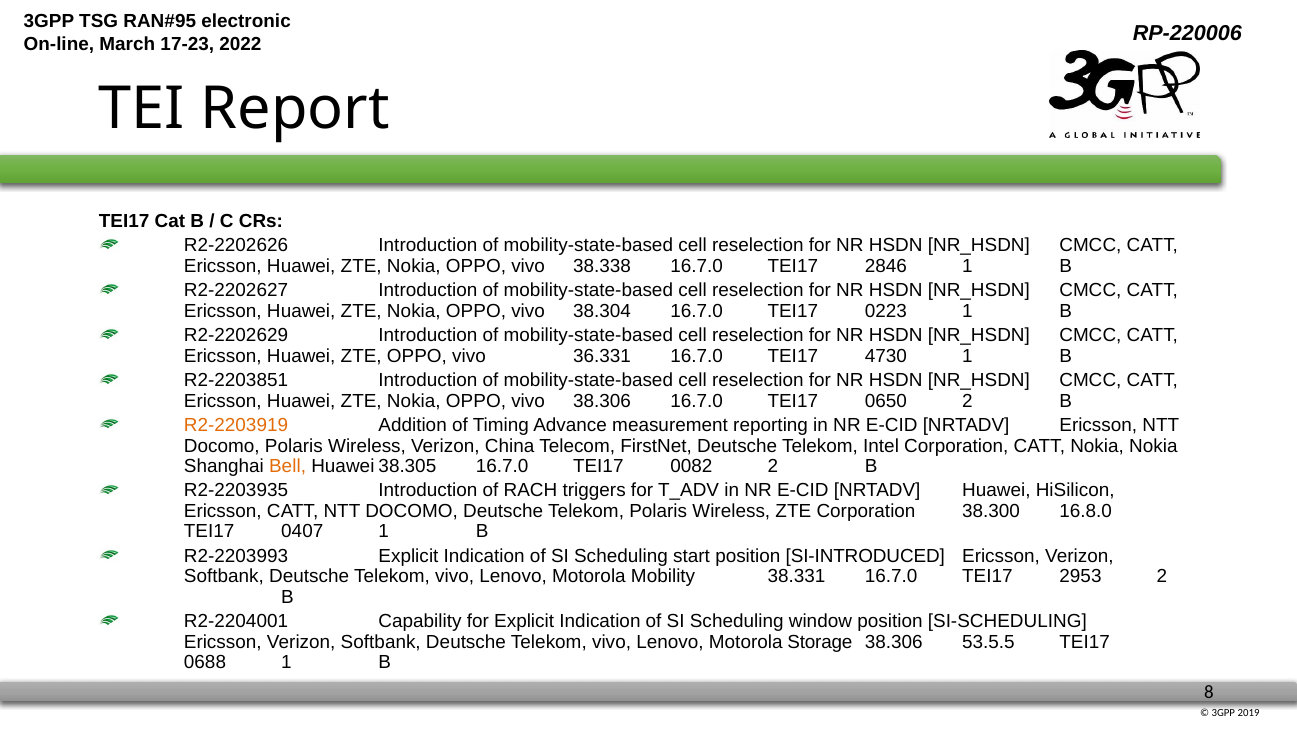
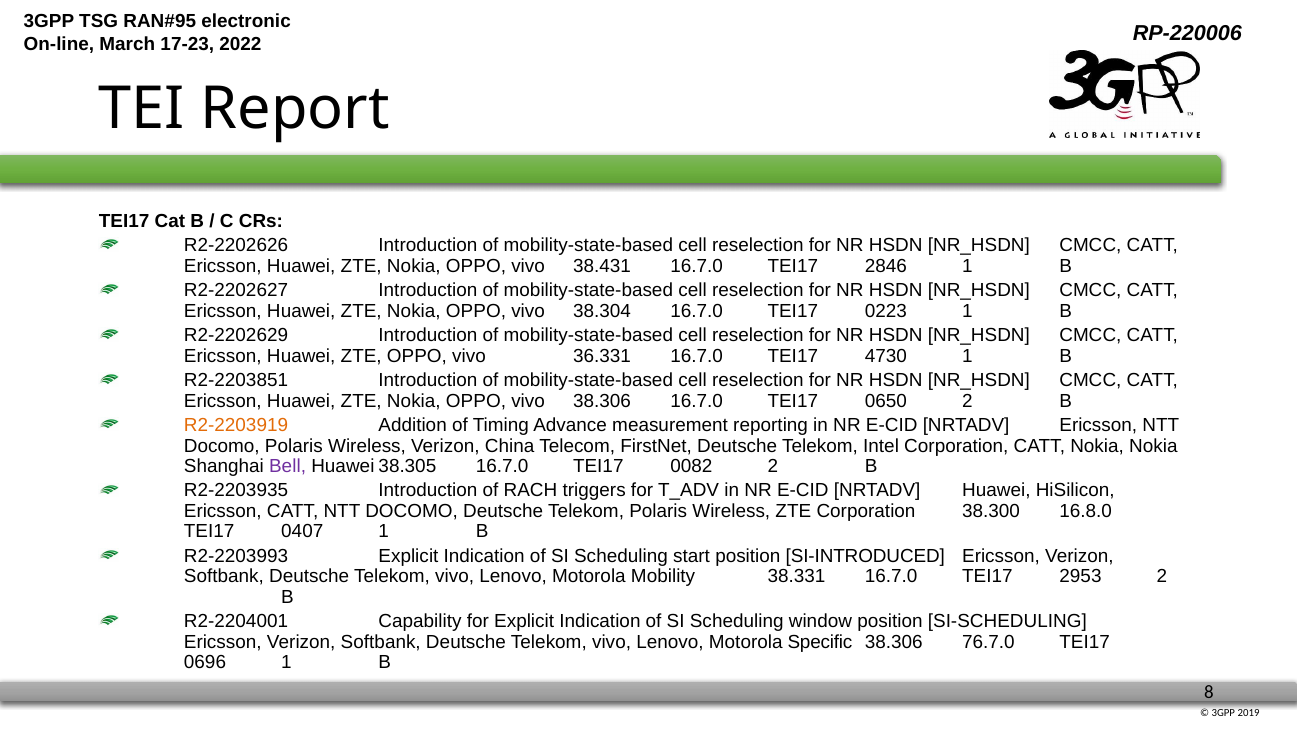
38.338: 38.338 -> 38.431
Bell colour: orange -> purple
Storage: Storage -> Specific
53.5.5: 53.5.5 -> 76.7.0
0688: 0688 -> 0696
